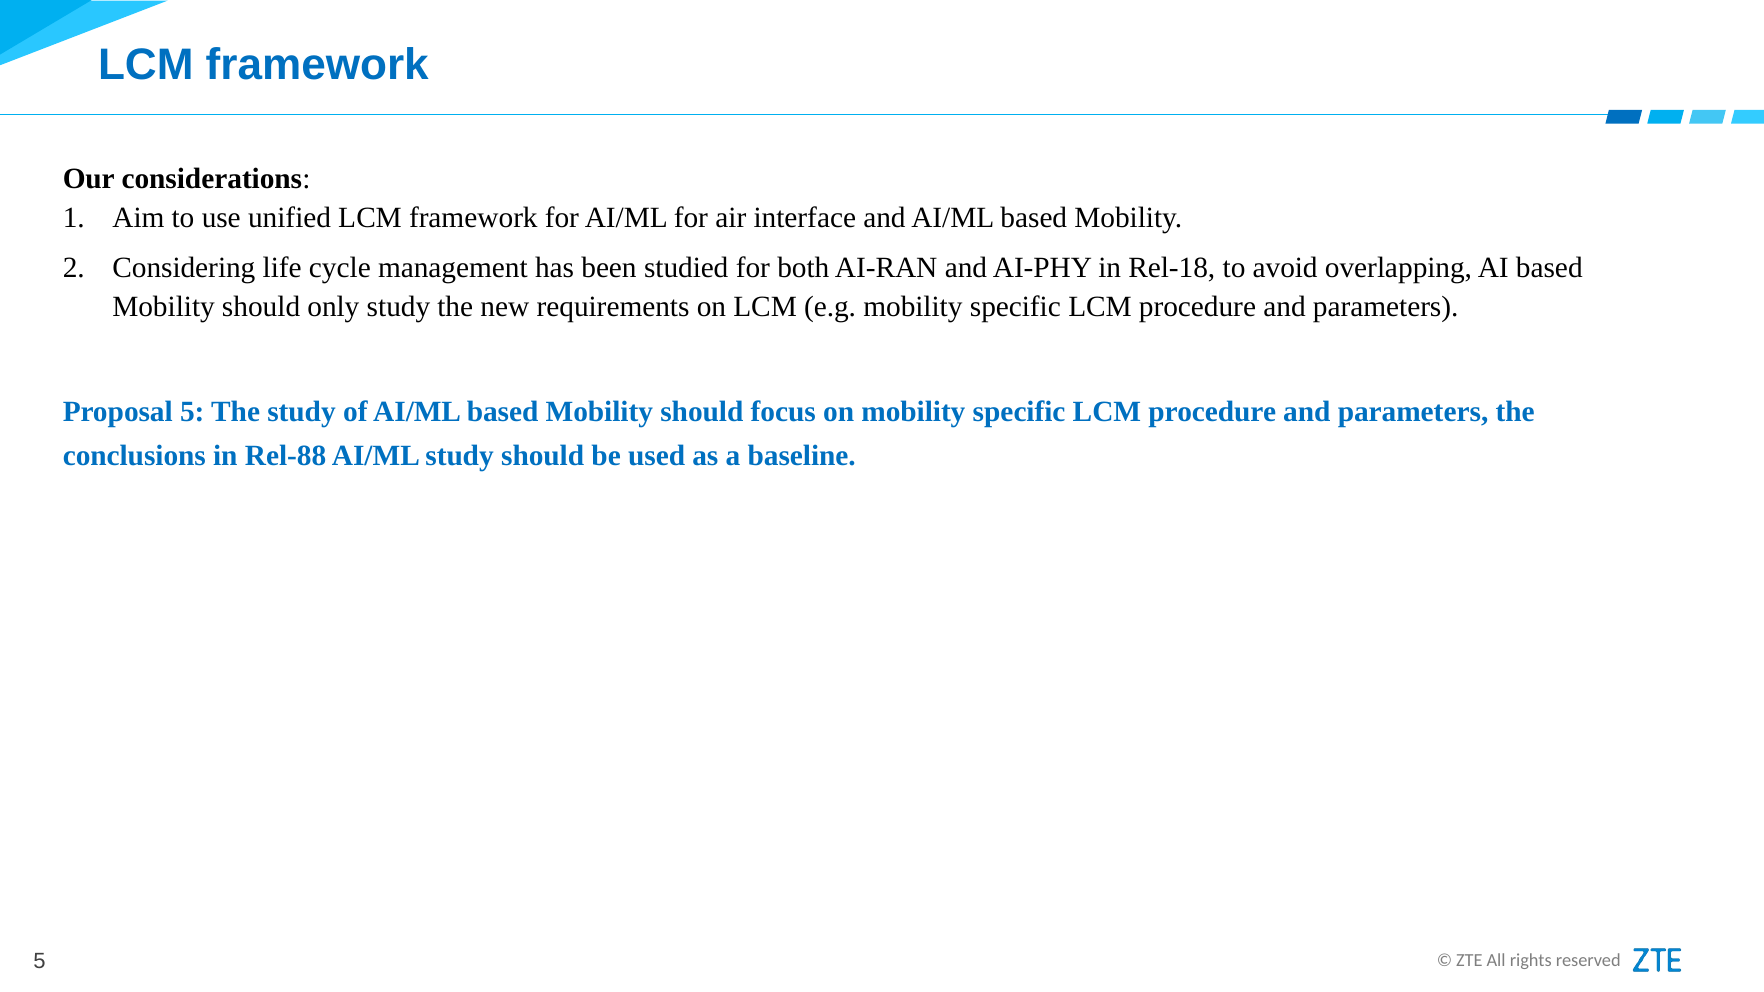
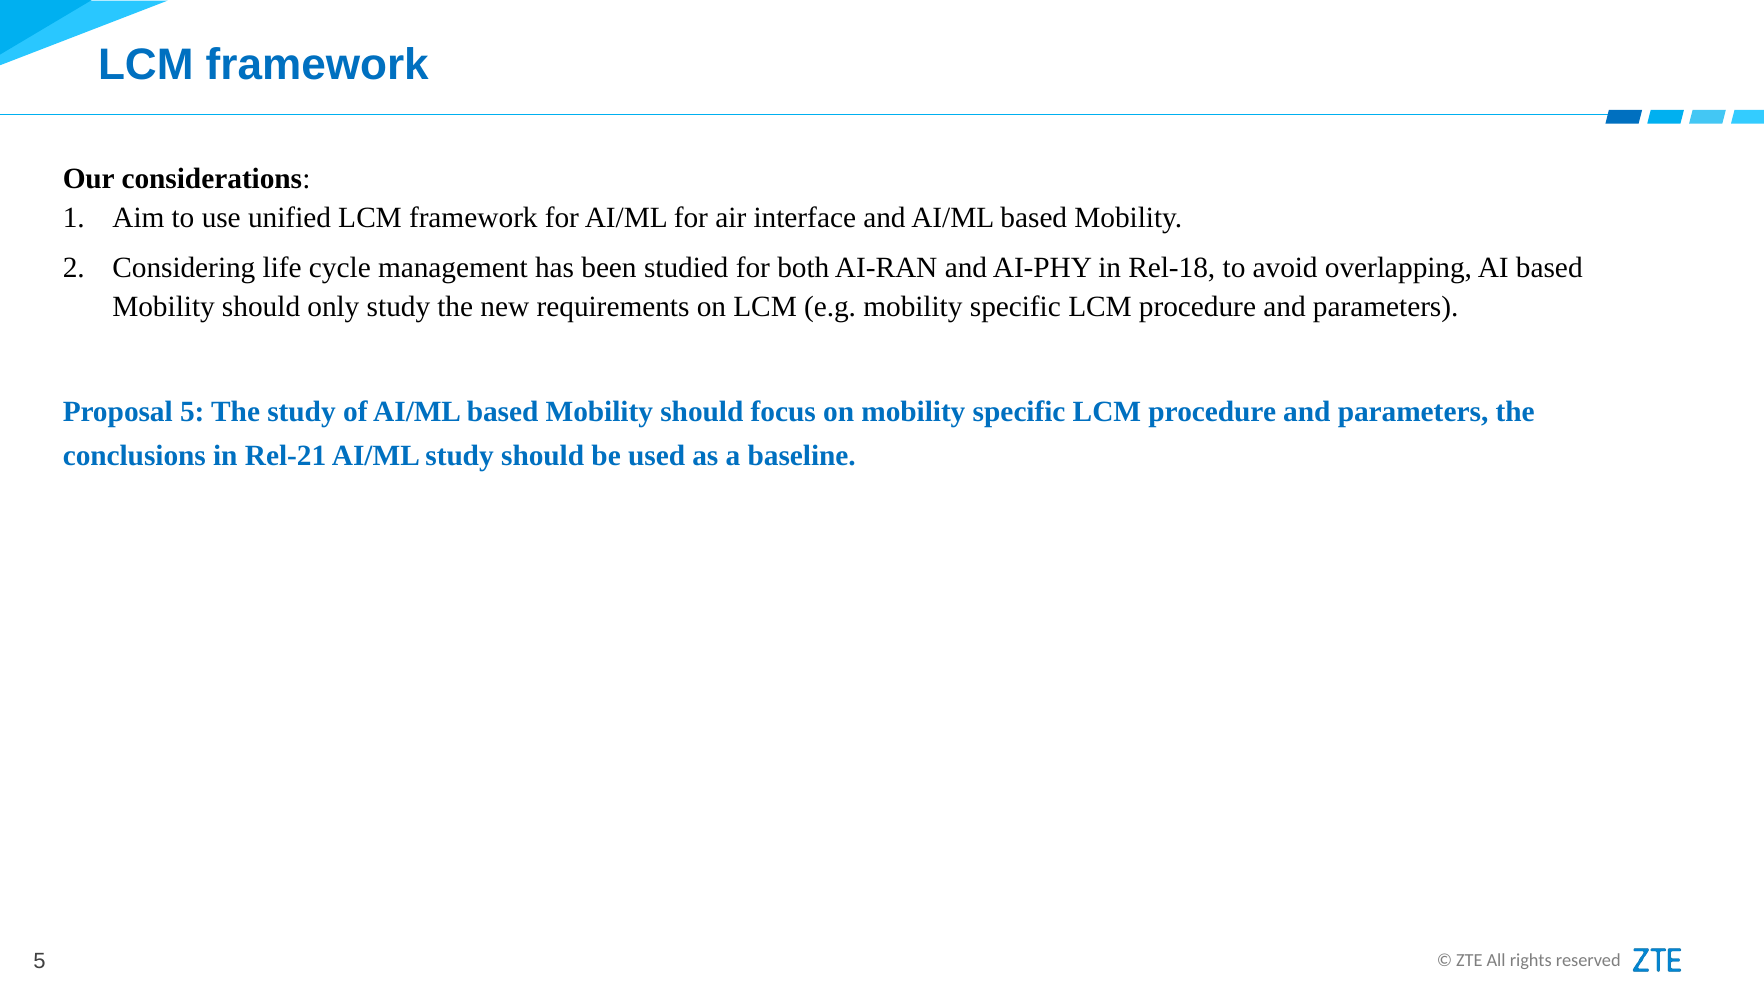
Rel-88: Rel-88 -> Rel-21
